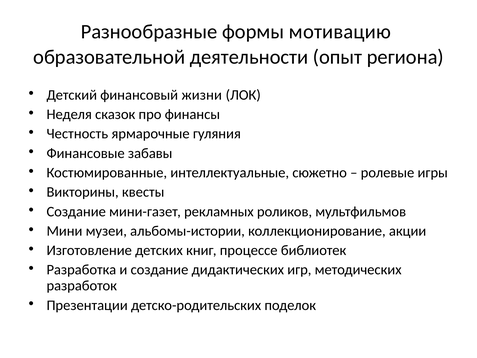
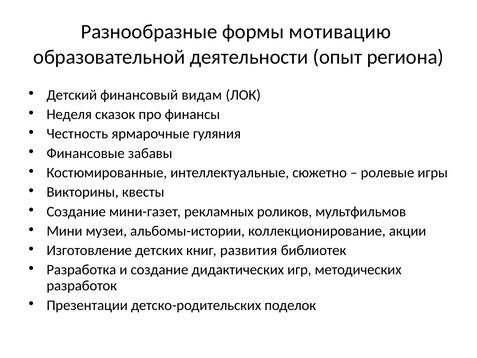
жизни: жизни -> видам
процессе: процессе -> развития
